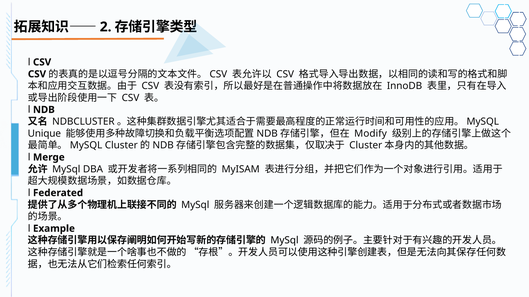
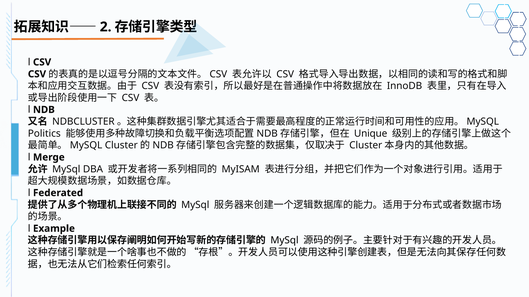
Unique: Unique -> Politics
Modify: Modify -> Unique
